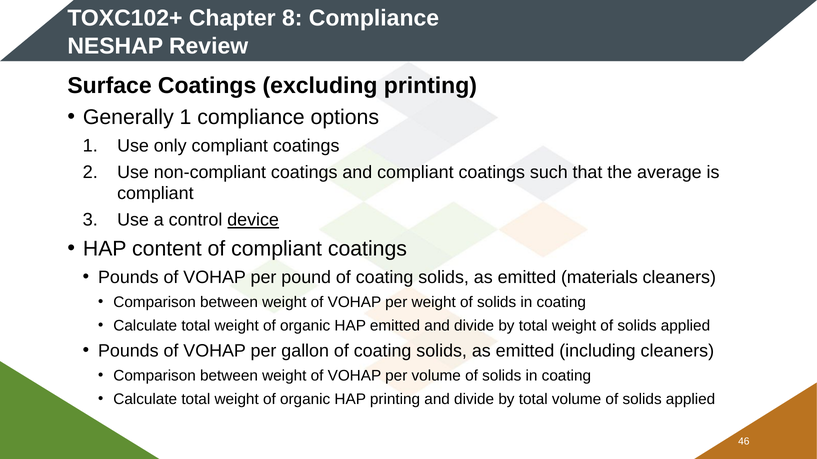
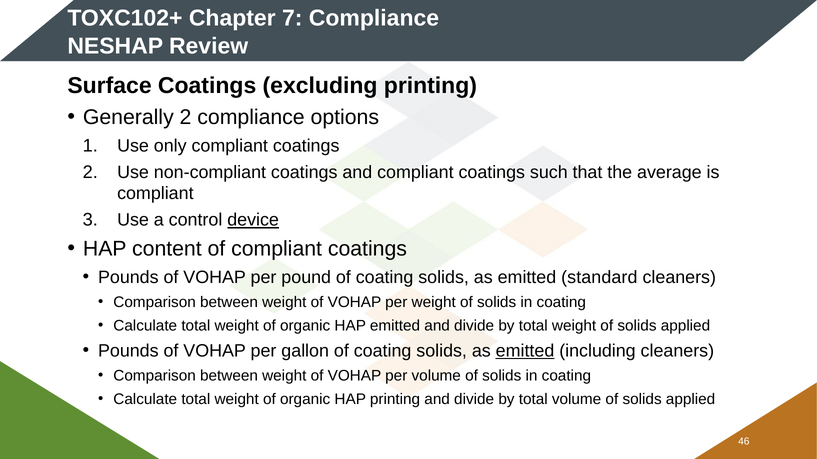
8: 8 -> 7
Generally 1: 1 -> 2
materials: materials -> standard
emitted at (525, 351) underline: none -> present
